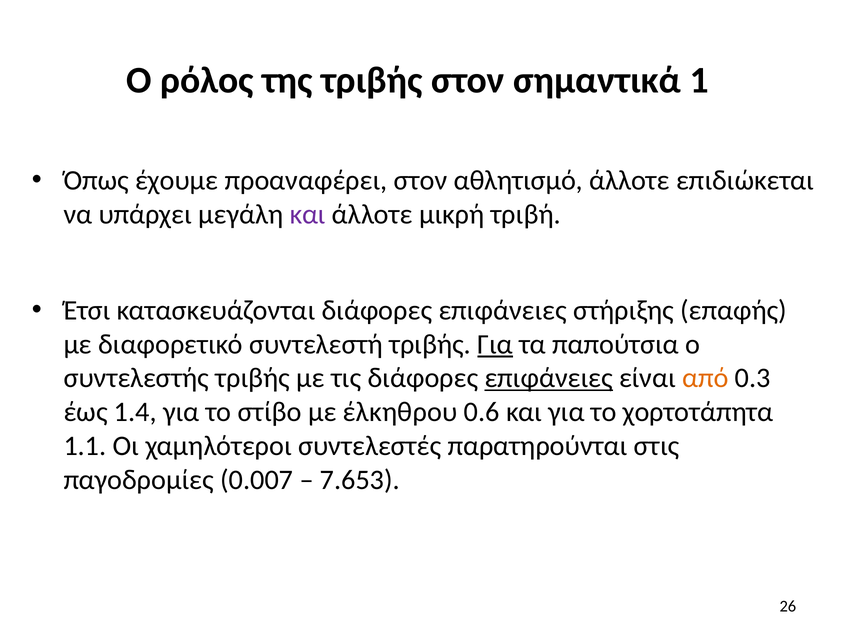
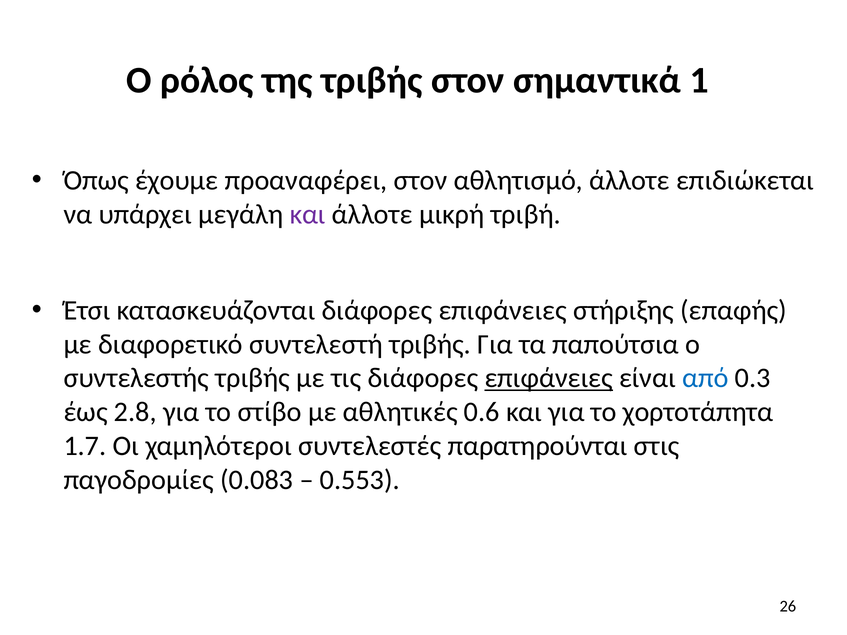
Για at (495, 344) underline: present -> none
από colour: orange -> blue
1.4: 1.4 -> 2.8
έλκηθρου: έλκηθρου -> αθλητικές
1.1: 1.1 -> 1.7
0.007: 0.007 -> 0.083
7.653: 7.653 -> 0.553
